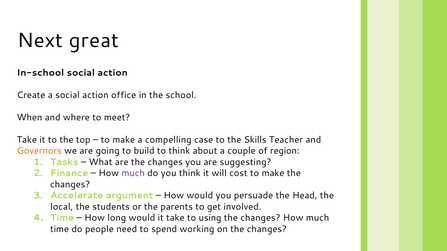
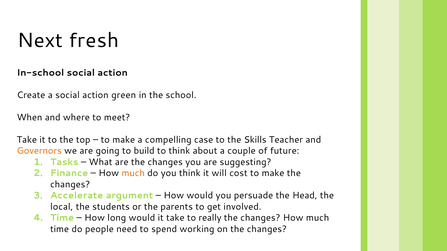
great: great -> fresh
office: office -> green
region: region -> future
much at (133, 174) colour: purple -> orange
using: using -> really
